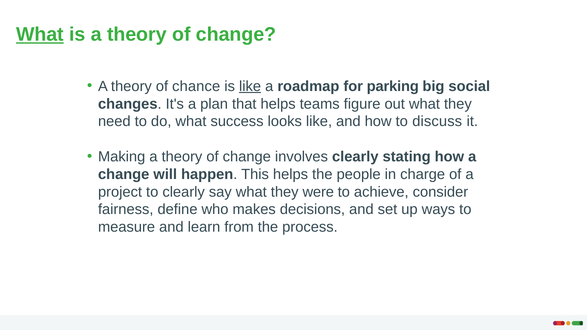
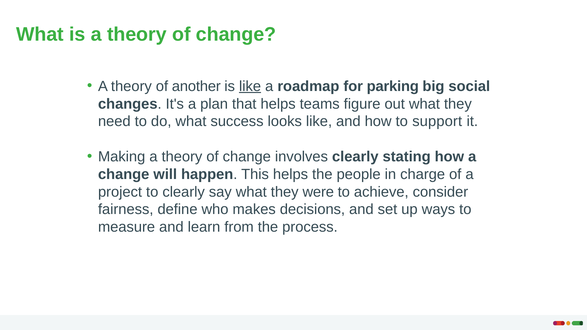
What at (40, 35) underline: present -> none
chance: chance -> another
discuss: discuss -> support
